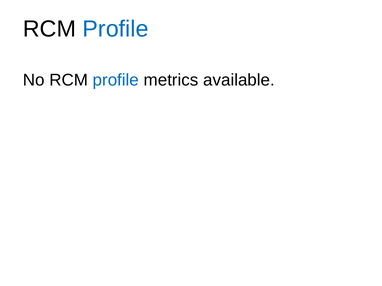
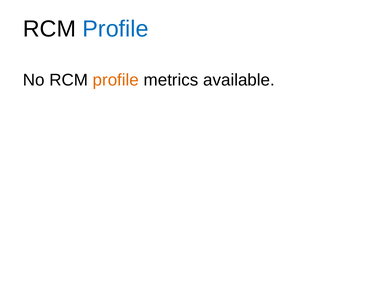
profile at (116, 80) colour: blue -> orange
